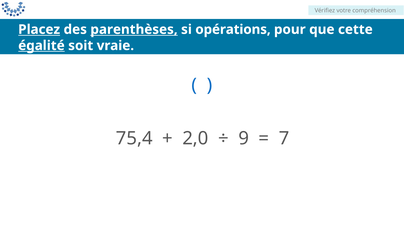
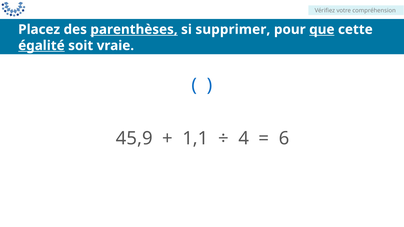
Placez underline: present -> none
opérations: opérations -> supprimer
que underline: none -> present
75,4: 75,4 -> 45,9
2,0: 2,0 -> 1,1
9: 9 -> 4
7: 7 -> 6
